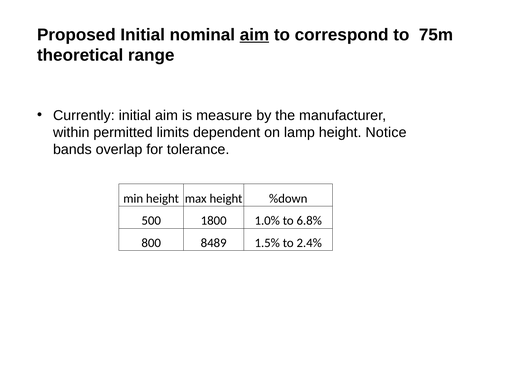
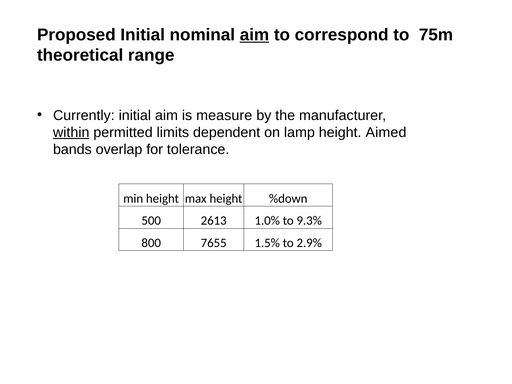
within underline: none -> present
Notice: Notice -> Aimed
1800: 1800 -> 2613
6.8%: 6.8% -> 9.3%
8489: 8489 -> 7655
2.4%: 2.4% -> 2.9%
